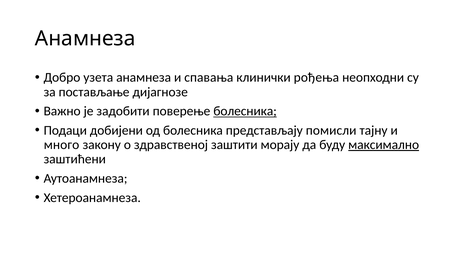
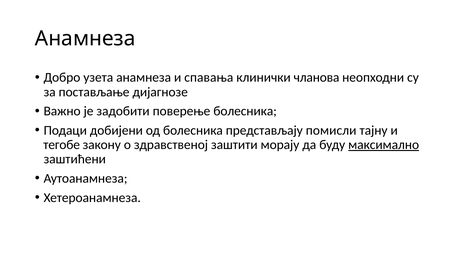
рођења: рођења -> чланова
болесника at (245, 111) underline: present -> none
много: много -> тегобе
